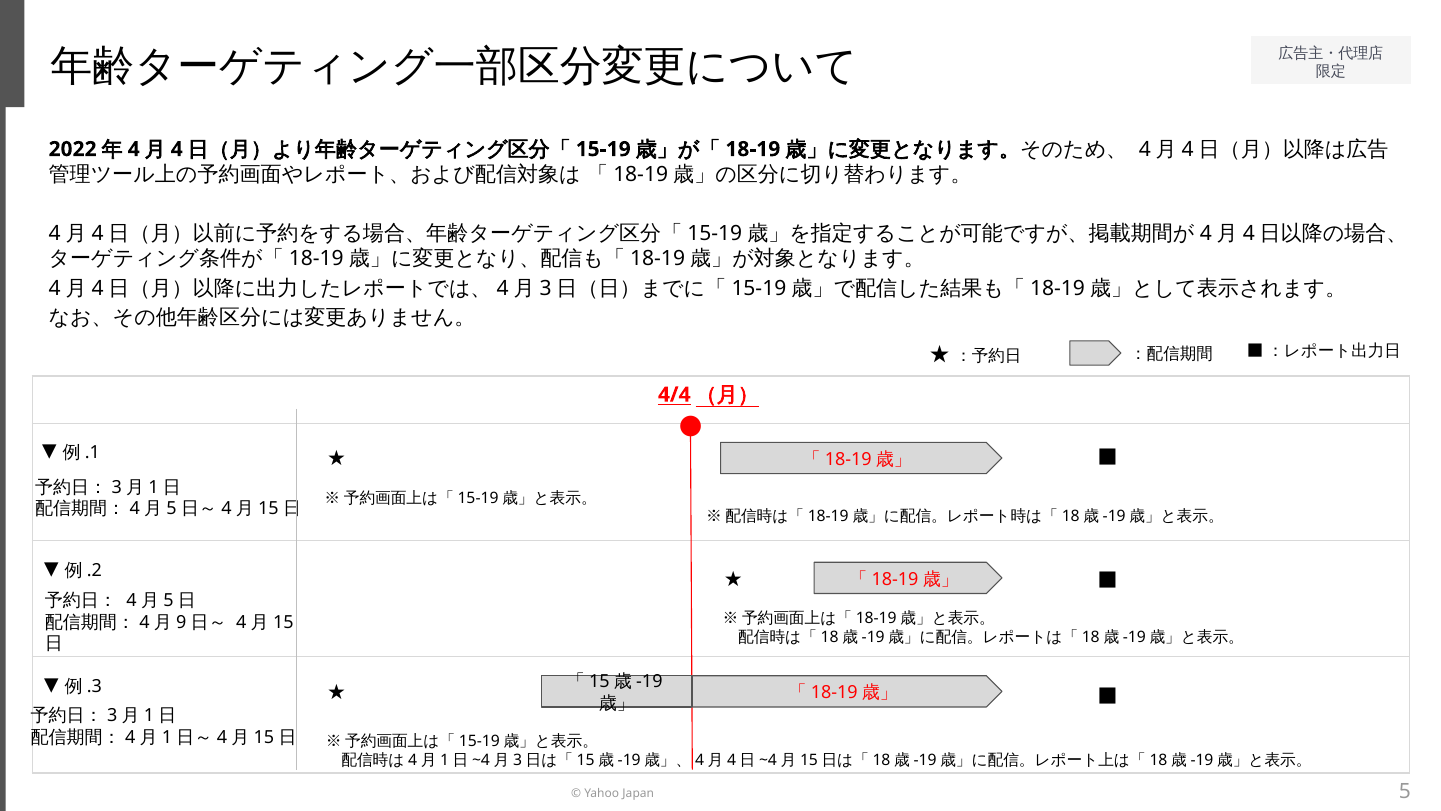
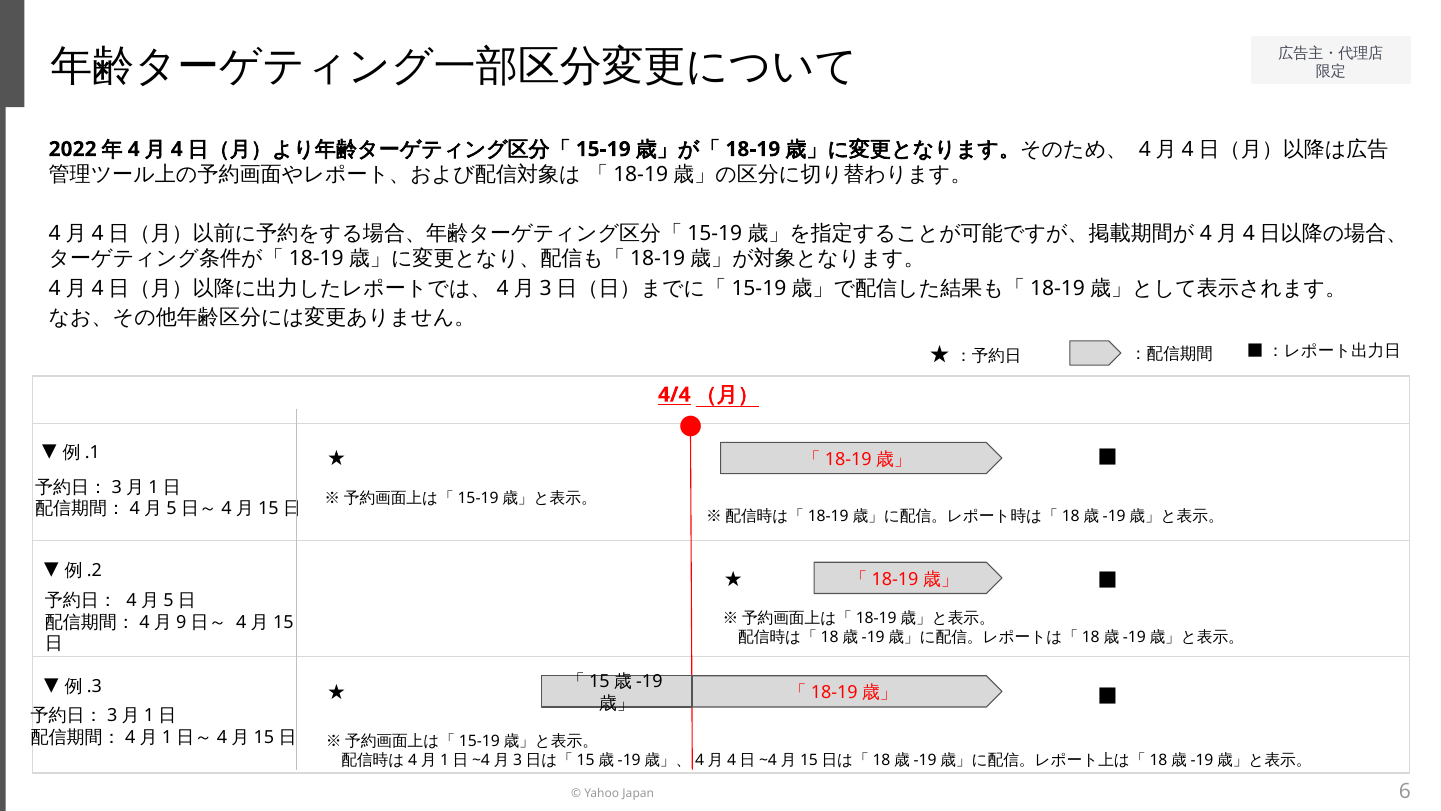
5: 5 -> 6
